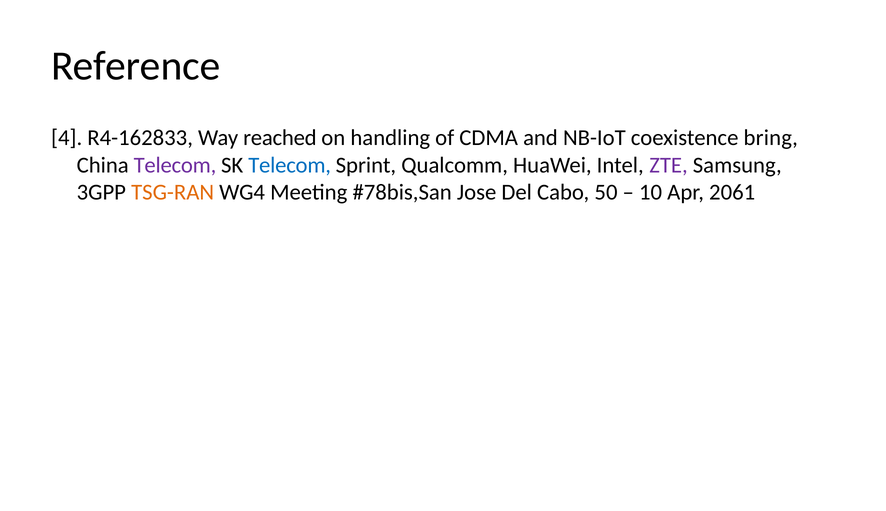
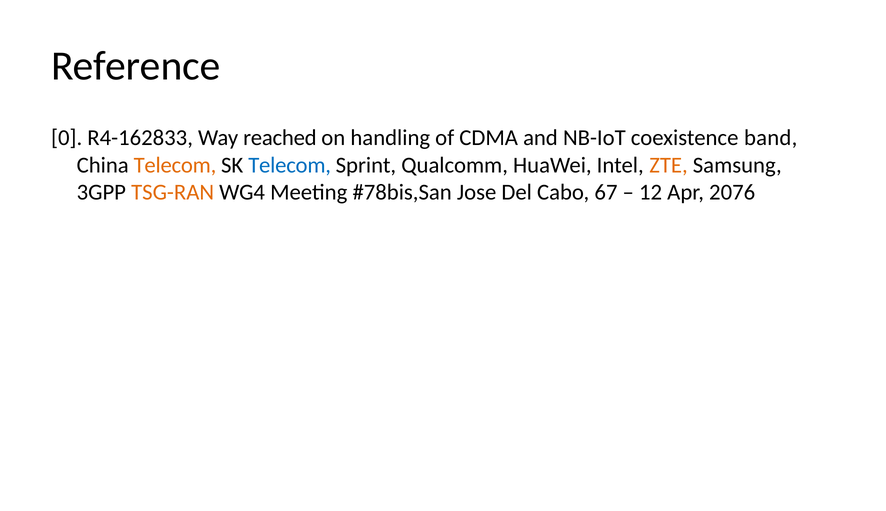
4: 4 -> 0
bring: bring -> band
Telecom at (175, 165) colour: purple -> orange
ZTE colour: purple -> orange
50: 50 -> 67
10: 10 -> 12
2061: 2061 -> 2076
